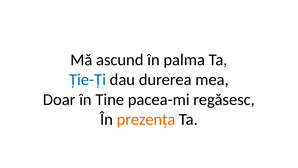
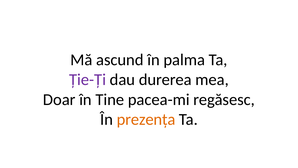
Ție-Ți colour: blue -> purple
